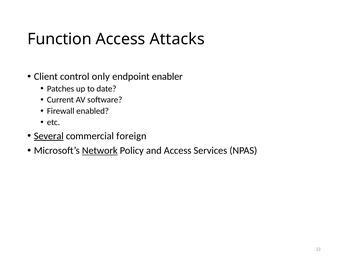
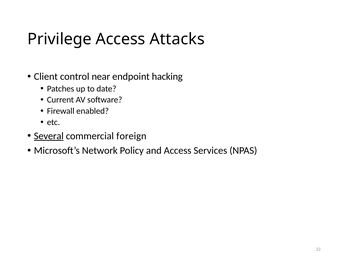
Function: Function -> Privilege
only: only -> near
enabler: enabler -> hacking
Network underline: present -> none
